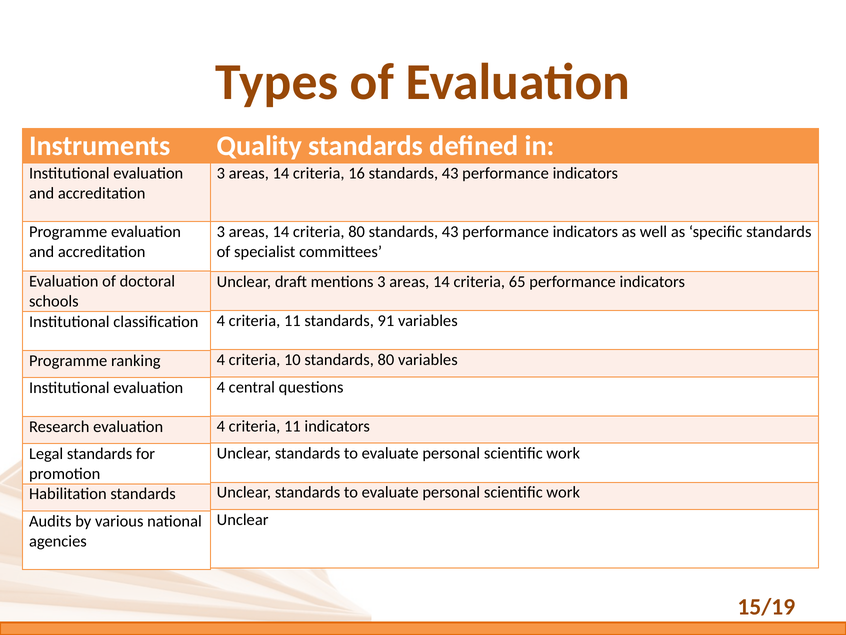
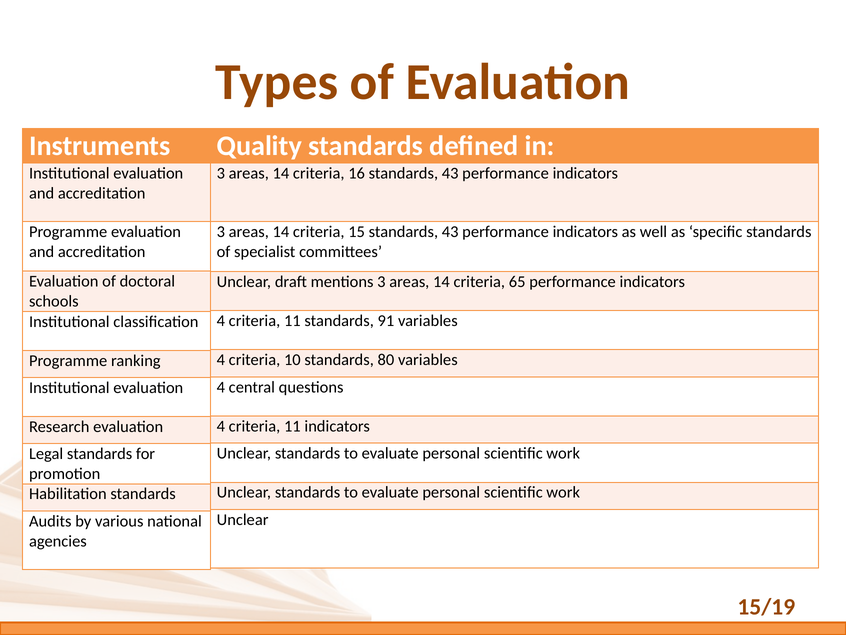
criteria 80: 80 -> 15
